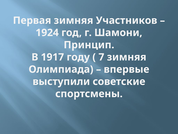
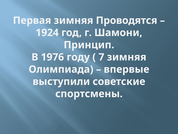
Участников: Участников -> Проводятся
1917: 1917 -> 1976
